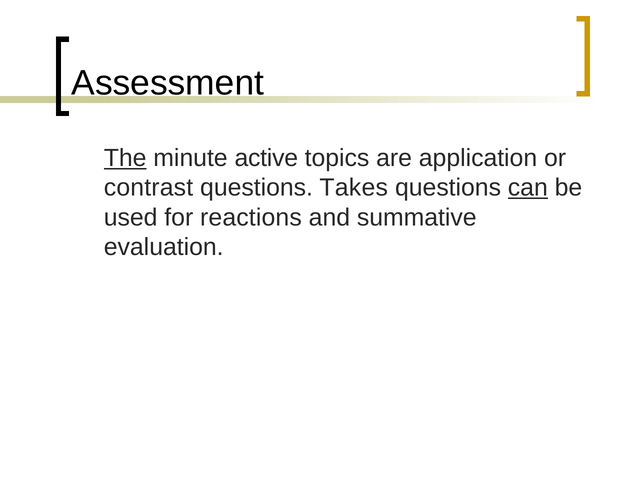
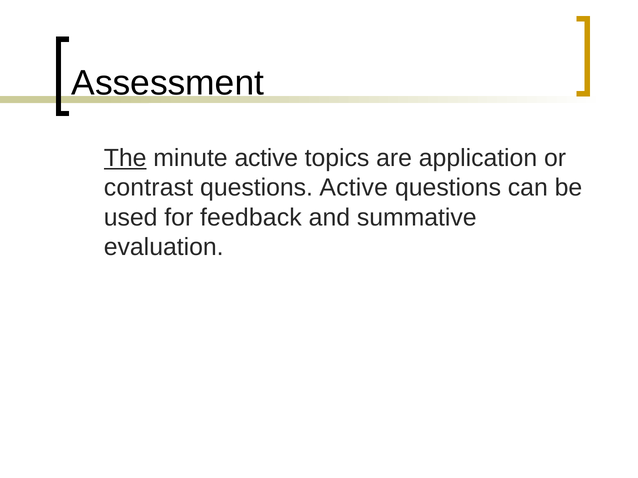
questions Takes: Takes -> Active
can underline: present -> none
reactions: reactions -> feedback
